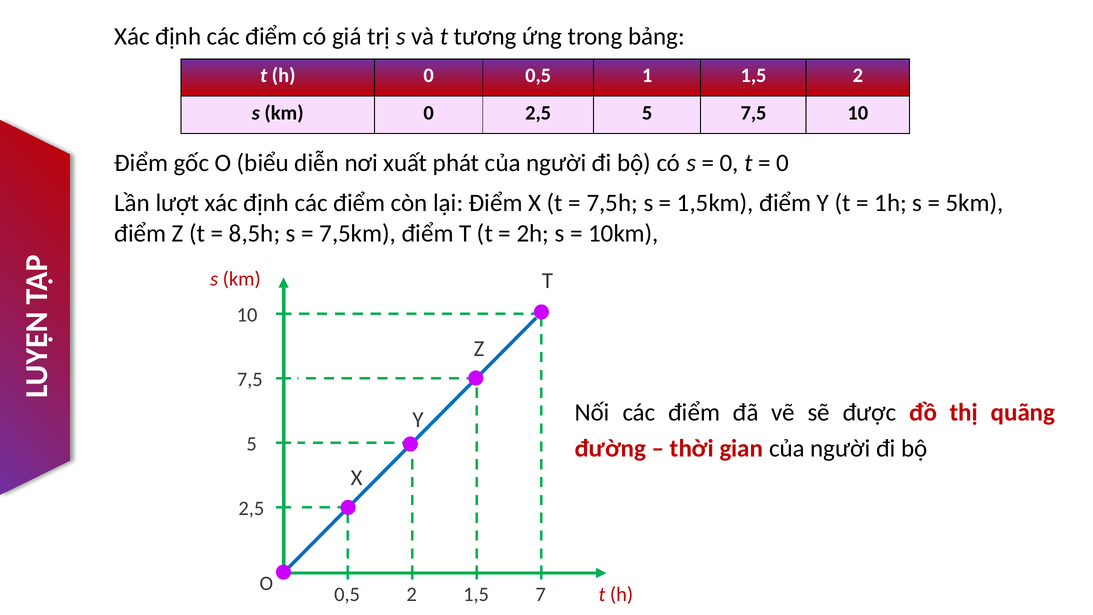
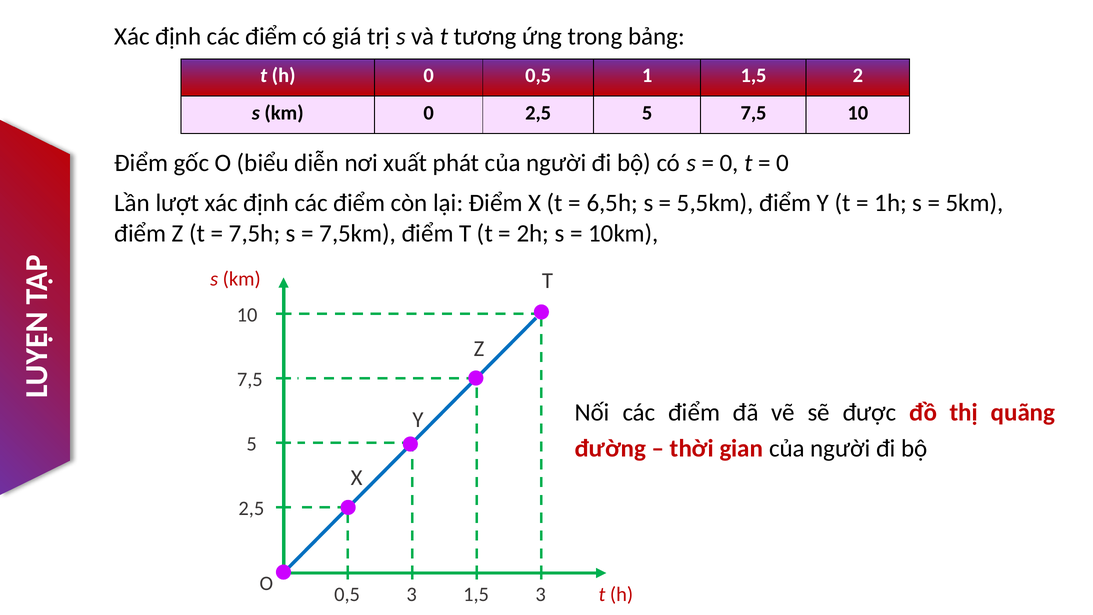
7,5h: 7,5h -> 6,5h
1,5km: 1,5km -> 5,5km
8,5h: 8,5h -> 7,5h
0,5 2: 2 -> 3
1,5 7: 7 -> 3
